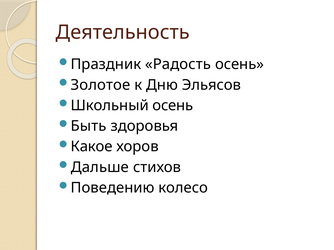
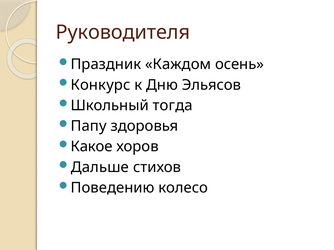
Деятельность: Деятельность -> Руководителя
Радость: Радость -> Каждом
Золотое: Золотое -> Конкурс
Школьный осень: осень -> тогда
Быть: Быть -> Папу
